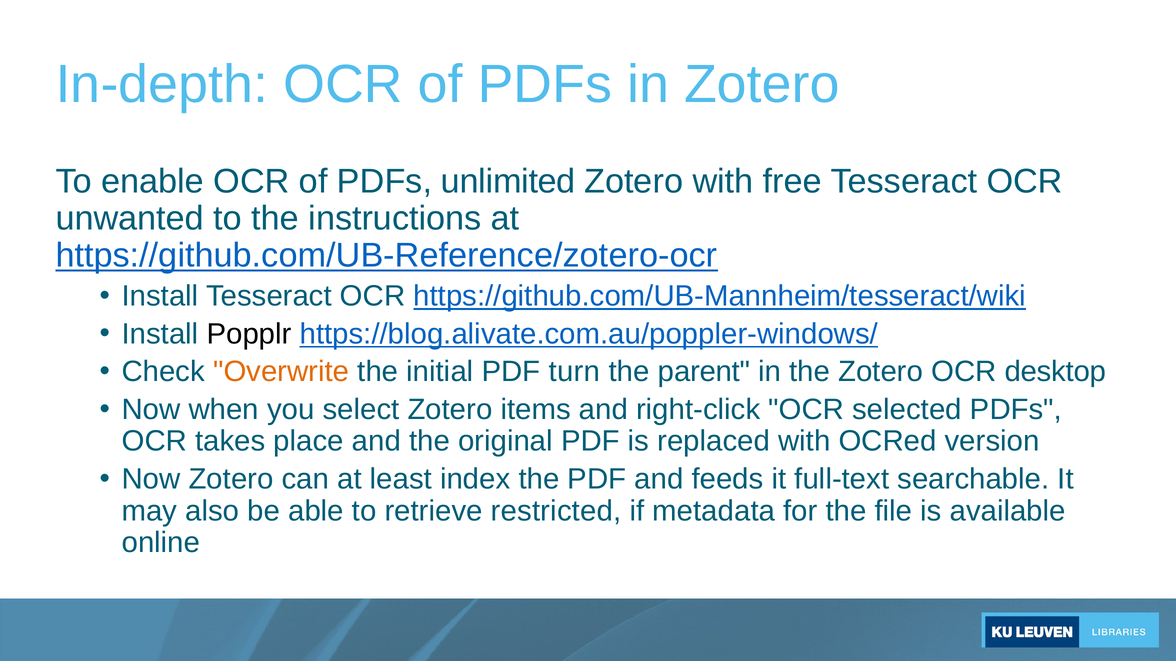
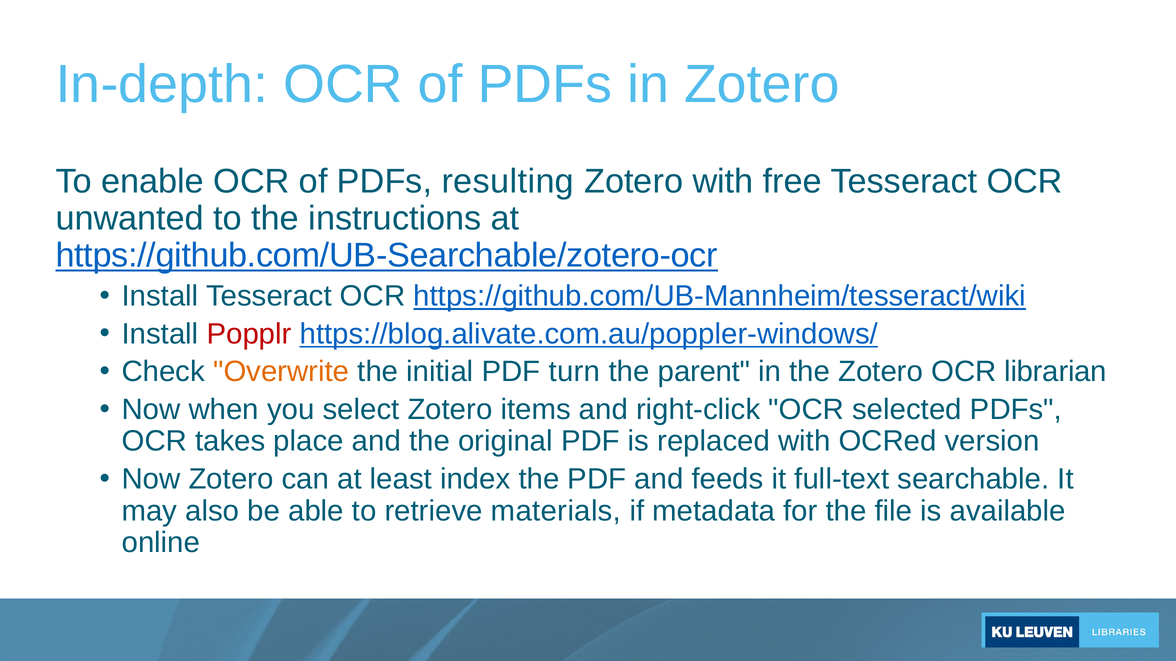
unlimited: unlimited -> resulting
https://github.com/UB-Reference/zotero-ocr: https://github.com/UB-Reference/zotero-ocr -> https://github.com/UB-Searchable/zotero-ocr
Popplr colour: black -> red
desktop: desktop -> librarian
restricted: restricted -> materials
